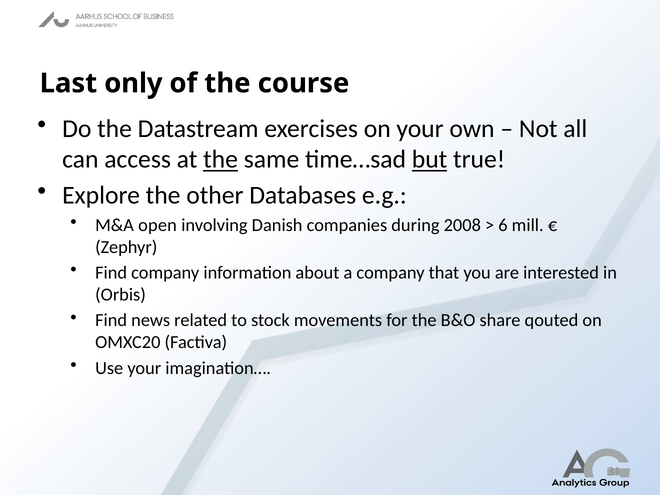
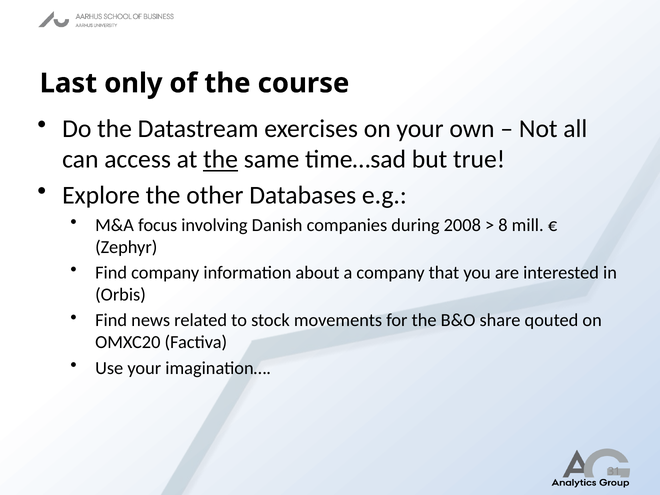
but underline: present -> none
open: open -> focus
6: 6 -> 8
